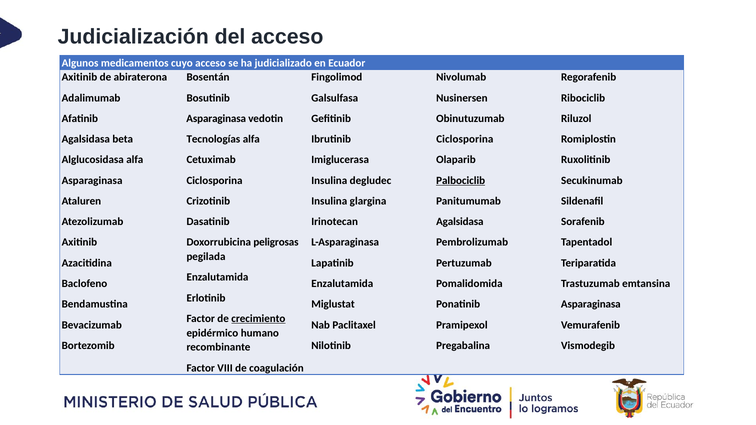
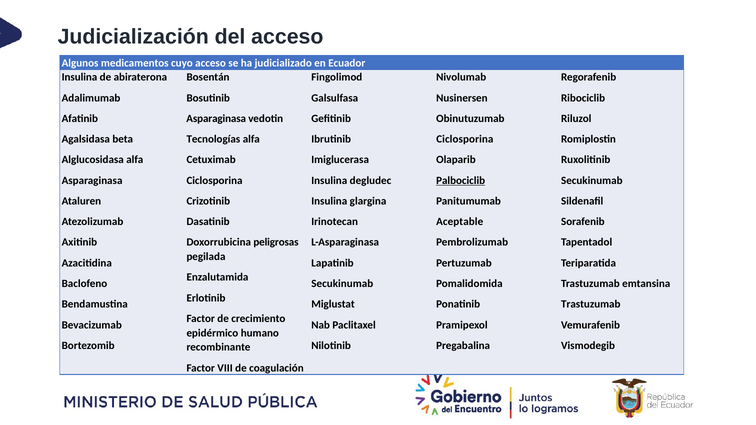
Axitinib at (79, 77): Axitinib -> Insulina
Agalsidasa at (460, 222): Agalsidasa -> Aceptable
Enzalutamida at (342, 284): Enzalutamida -> Secukinumab
Asparaginasa at (591, 304): Asparaginasa -> Trastuzumab
crecimiento underline: present -> none
